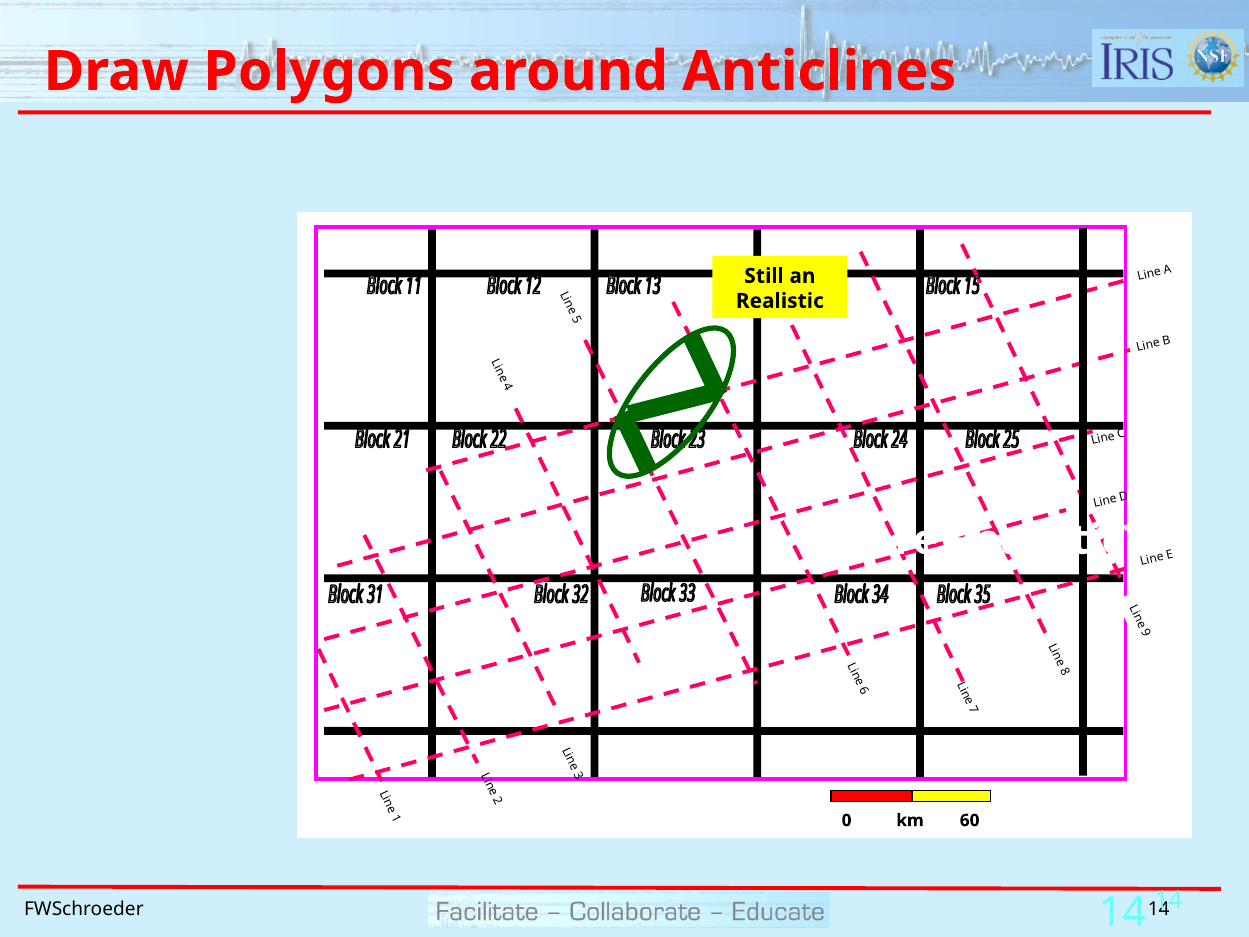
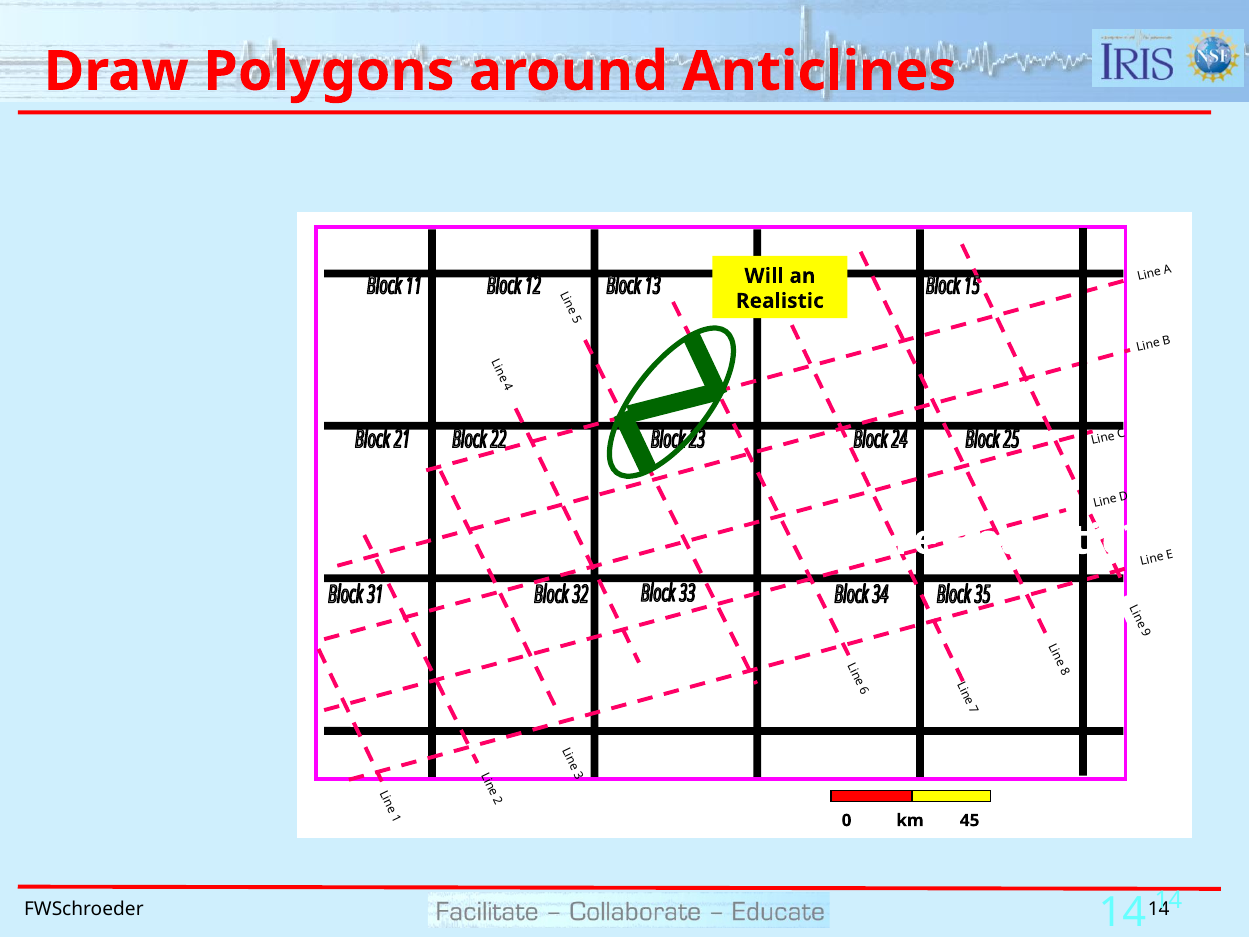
Still: Still -> Will
60: 60 -> 45
